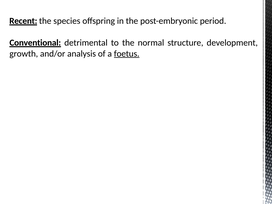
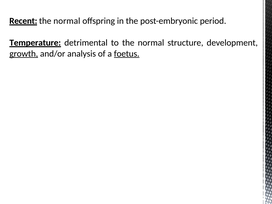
species at (67, 21): species -> normal
Conventional: Conventional -> Temperature
growth underline: none -> present
